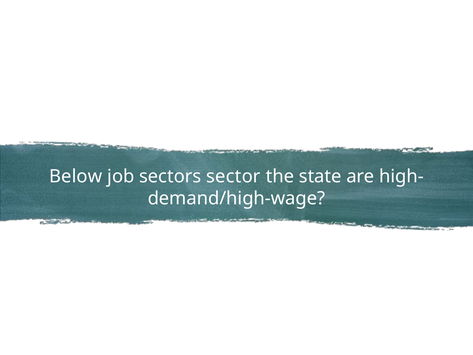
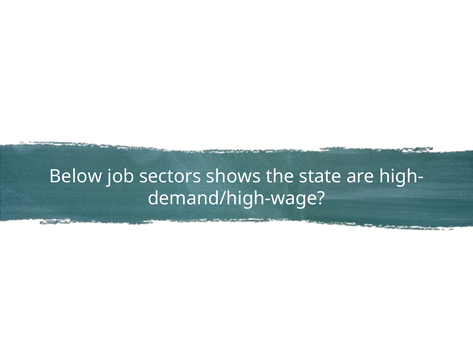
sector: sector -> shows
